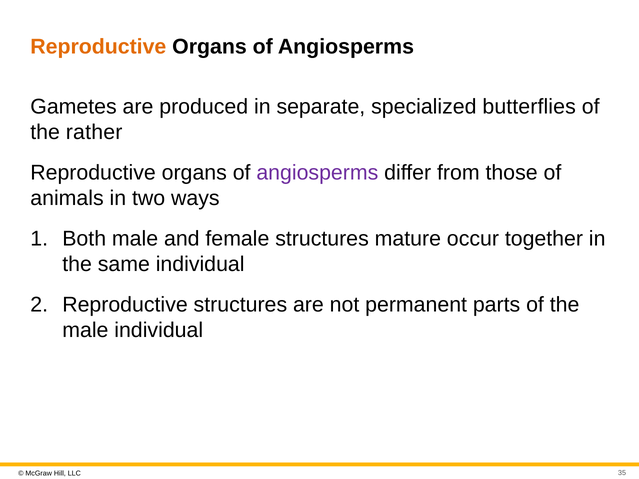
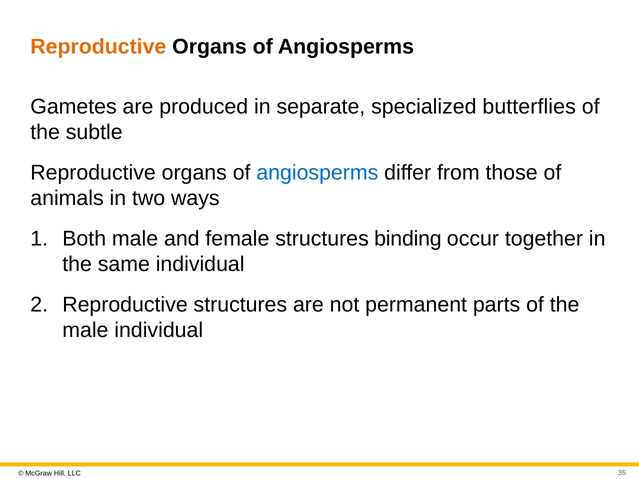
rather: rather -> subtle
angiosperms at (317, 173) colour: purple -> blue
mature: mature -> binding
